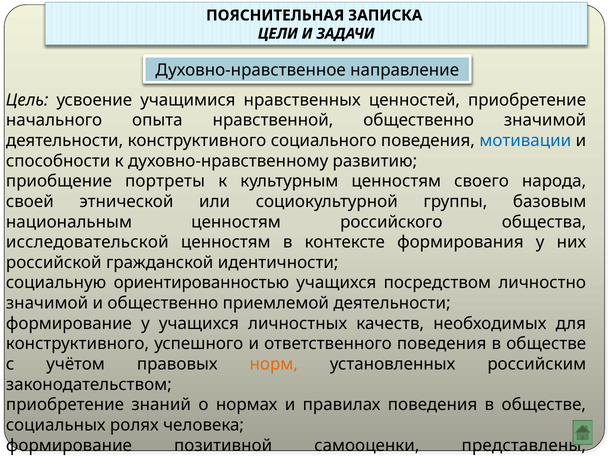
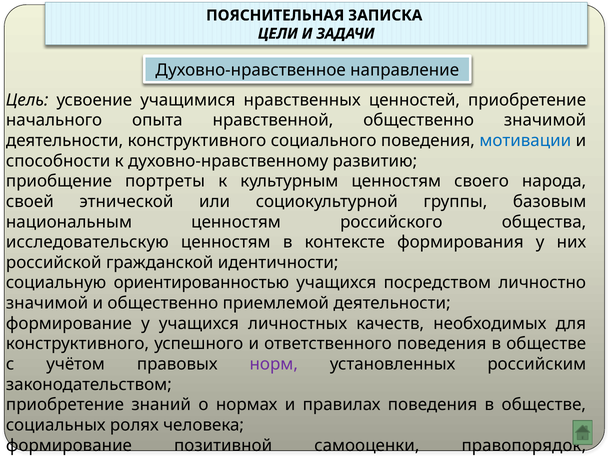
исследовательской: исследовательской -> исследовательскую
норм colour: orange -> purple
представлены: представлены -> правопорядок
